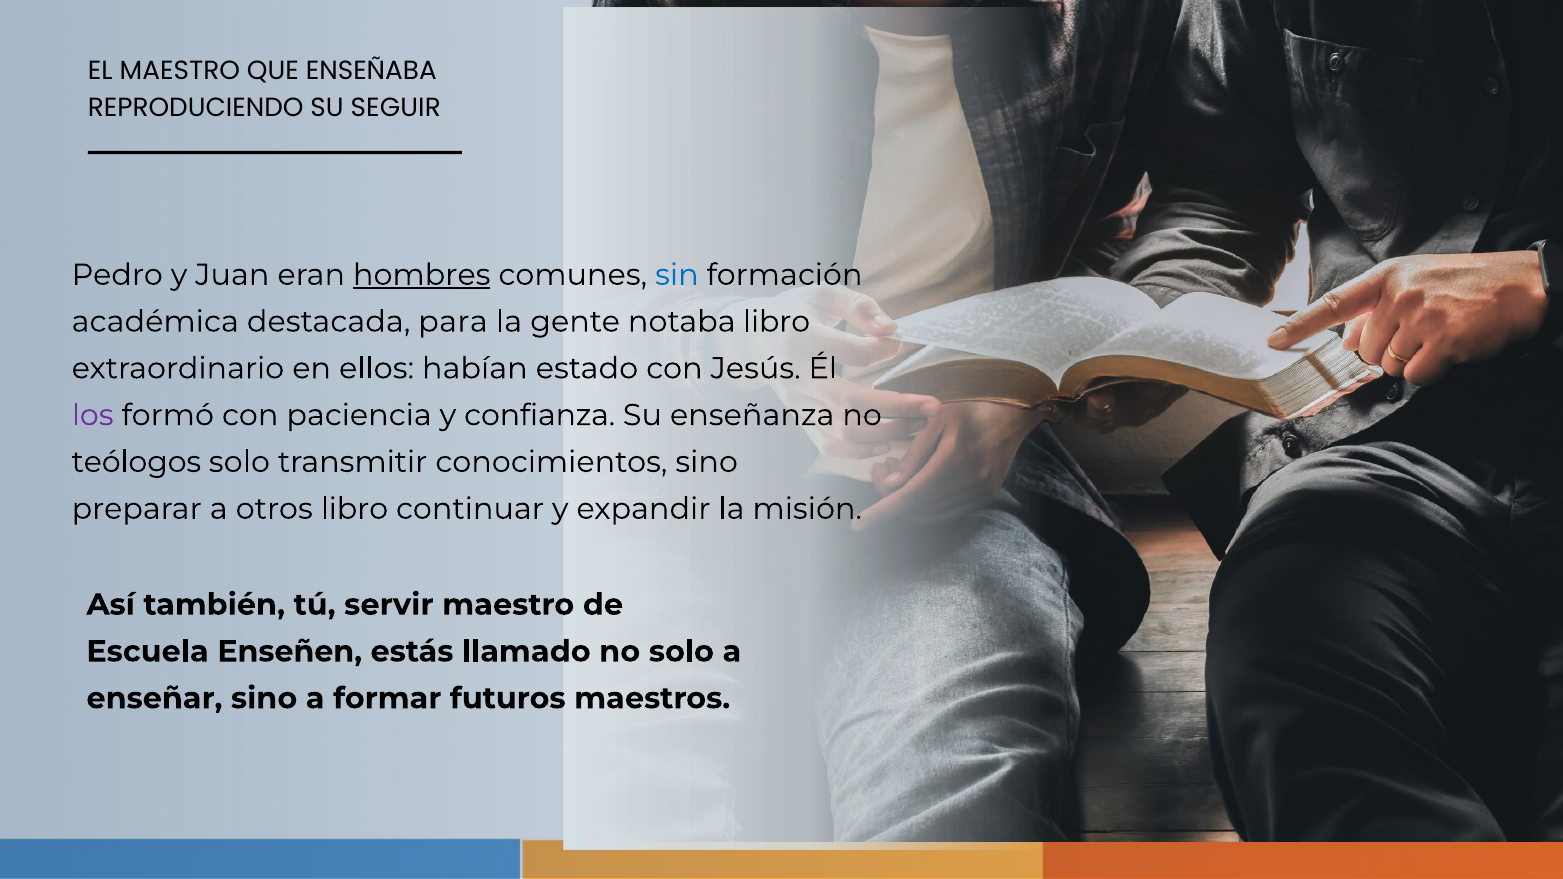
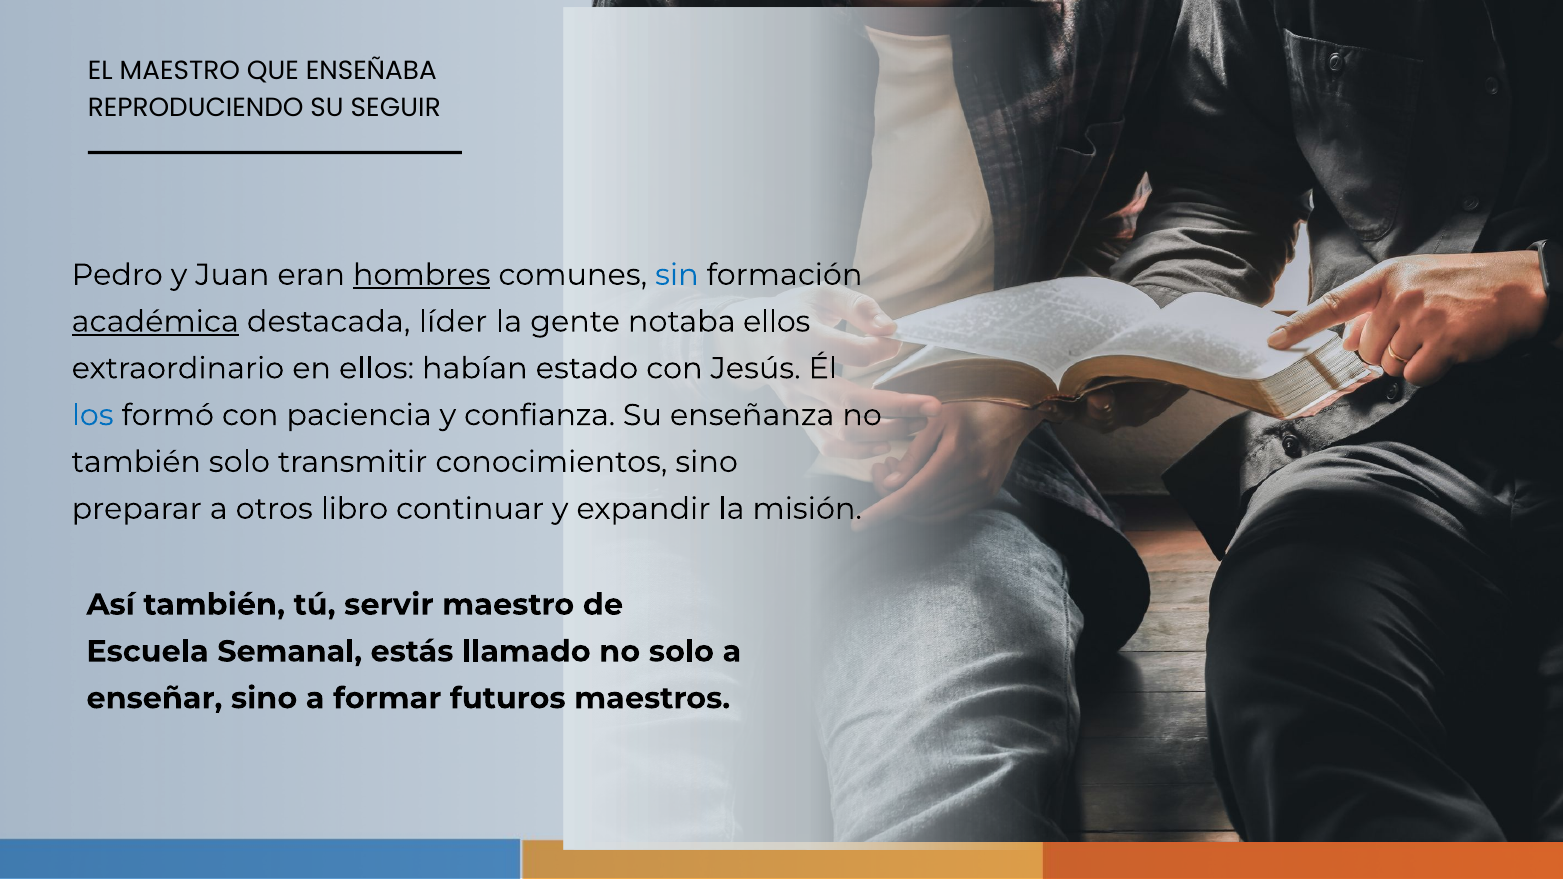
académica underline: none -> present
para: para -> líder
notaba libro: libro -> ellos
los colour: purple -> blue
teólogos at (136, 462): teólogos -> también
Enseñen: Enseñen -> Semanal
